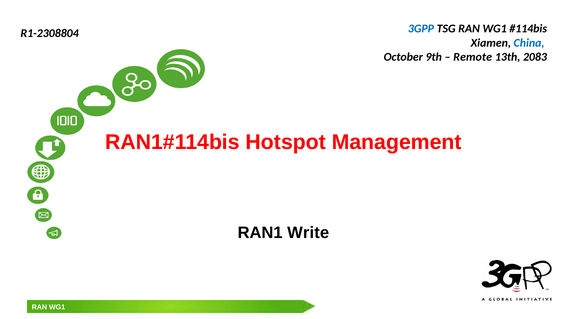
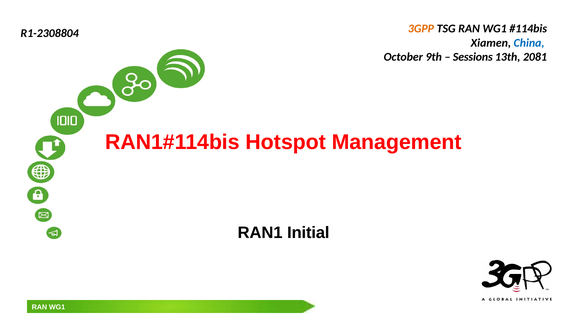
3GPP at (421, 29) colour: blue -> orange
Remote: Remote -> Sessions
2083: 2083 -> 2081
Write: Write -> Initial
